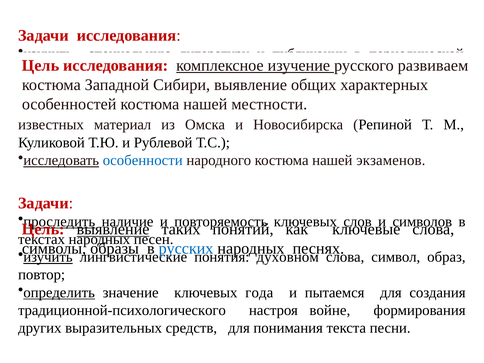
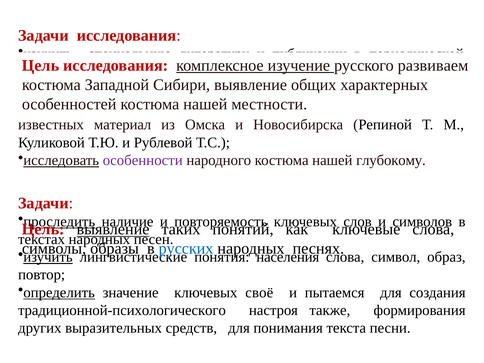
особенности colour: blue -> purple
экзаменов: экзаменов -> глубокому
духовном: духовном -> населения
года: года -> своё
войне: войне -> также
